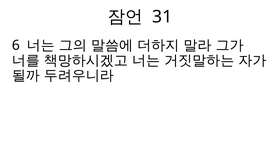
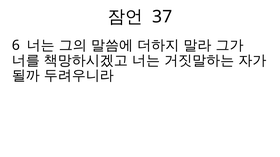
31: 31 -> 37
